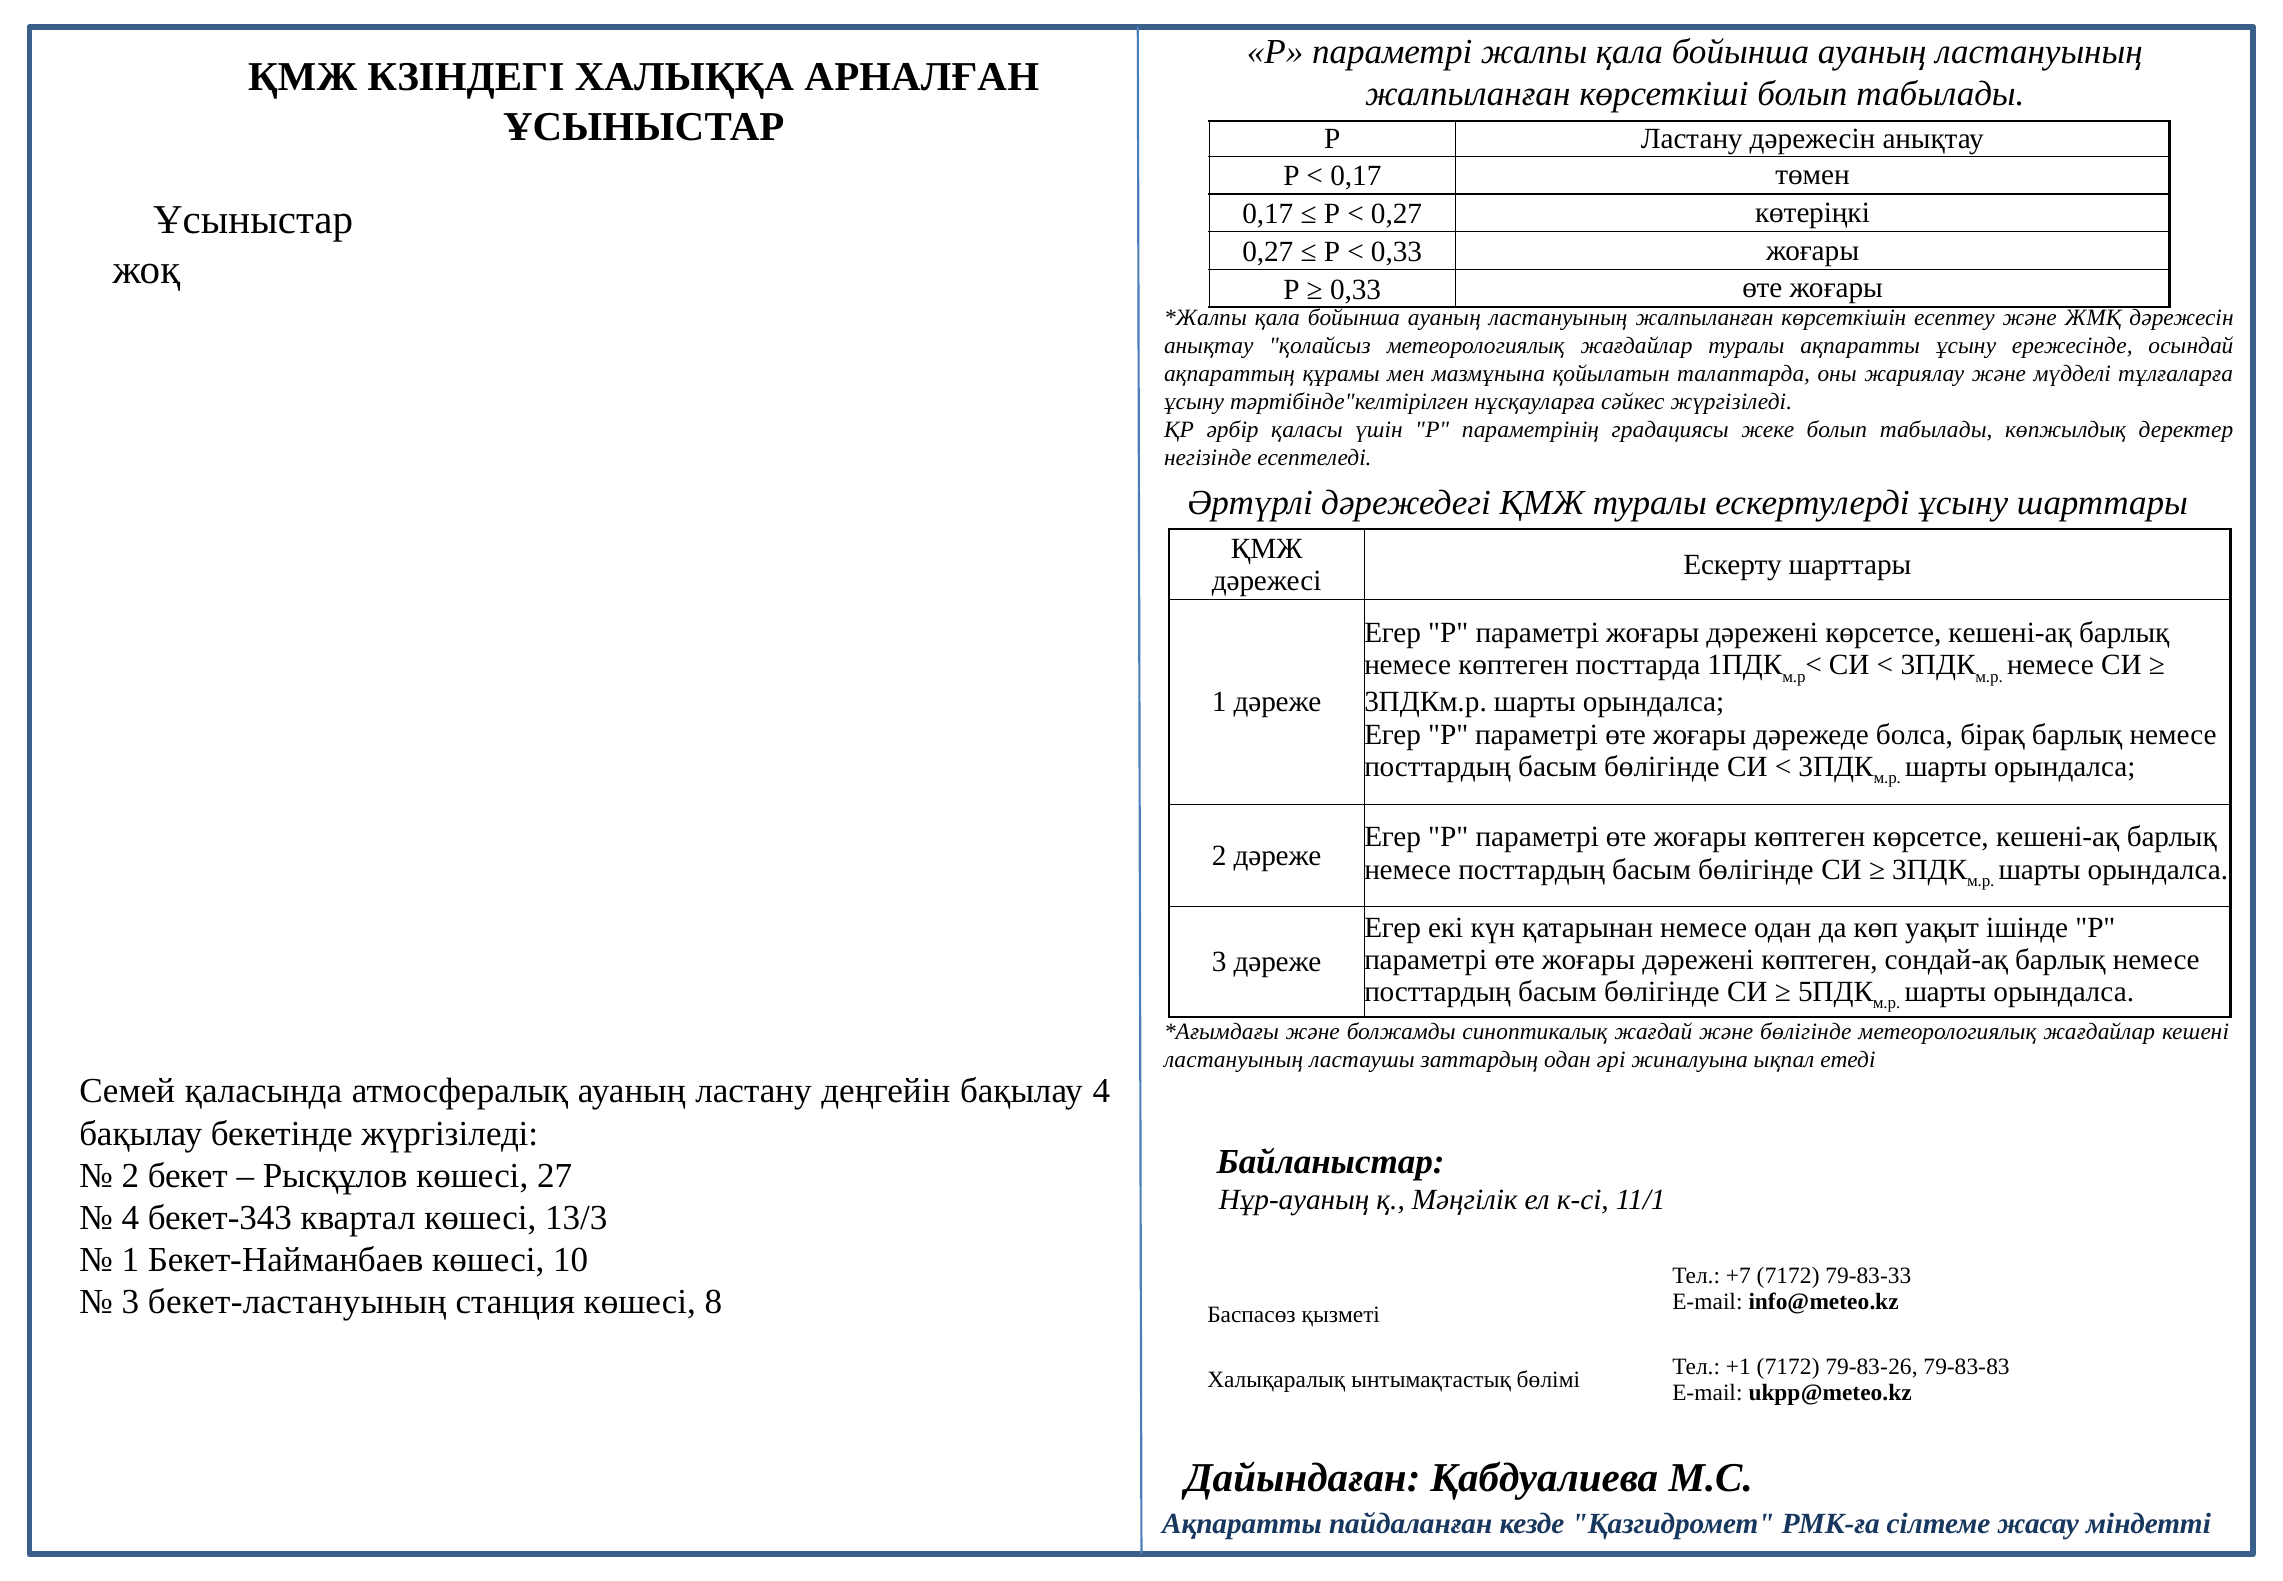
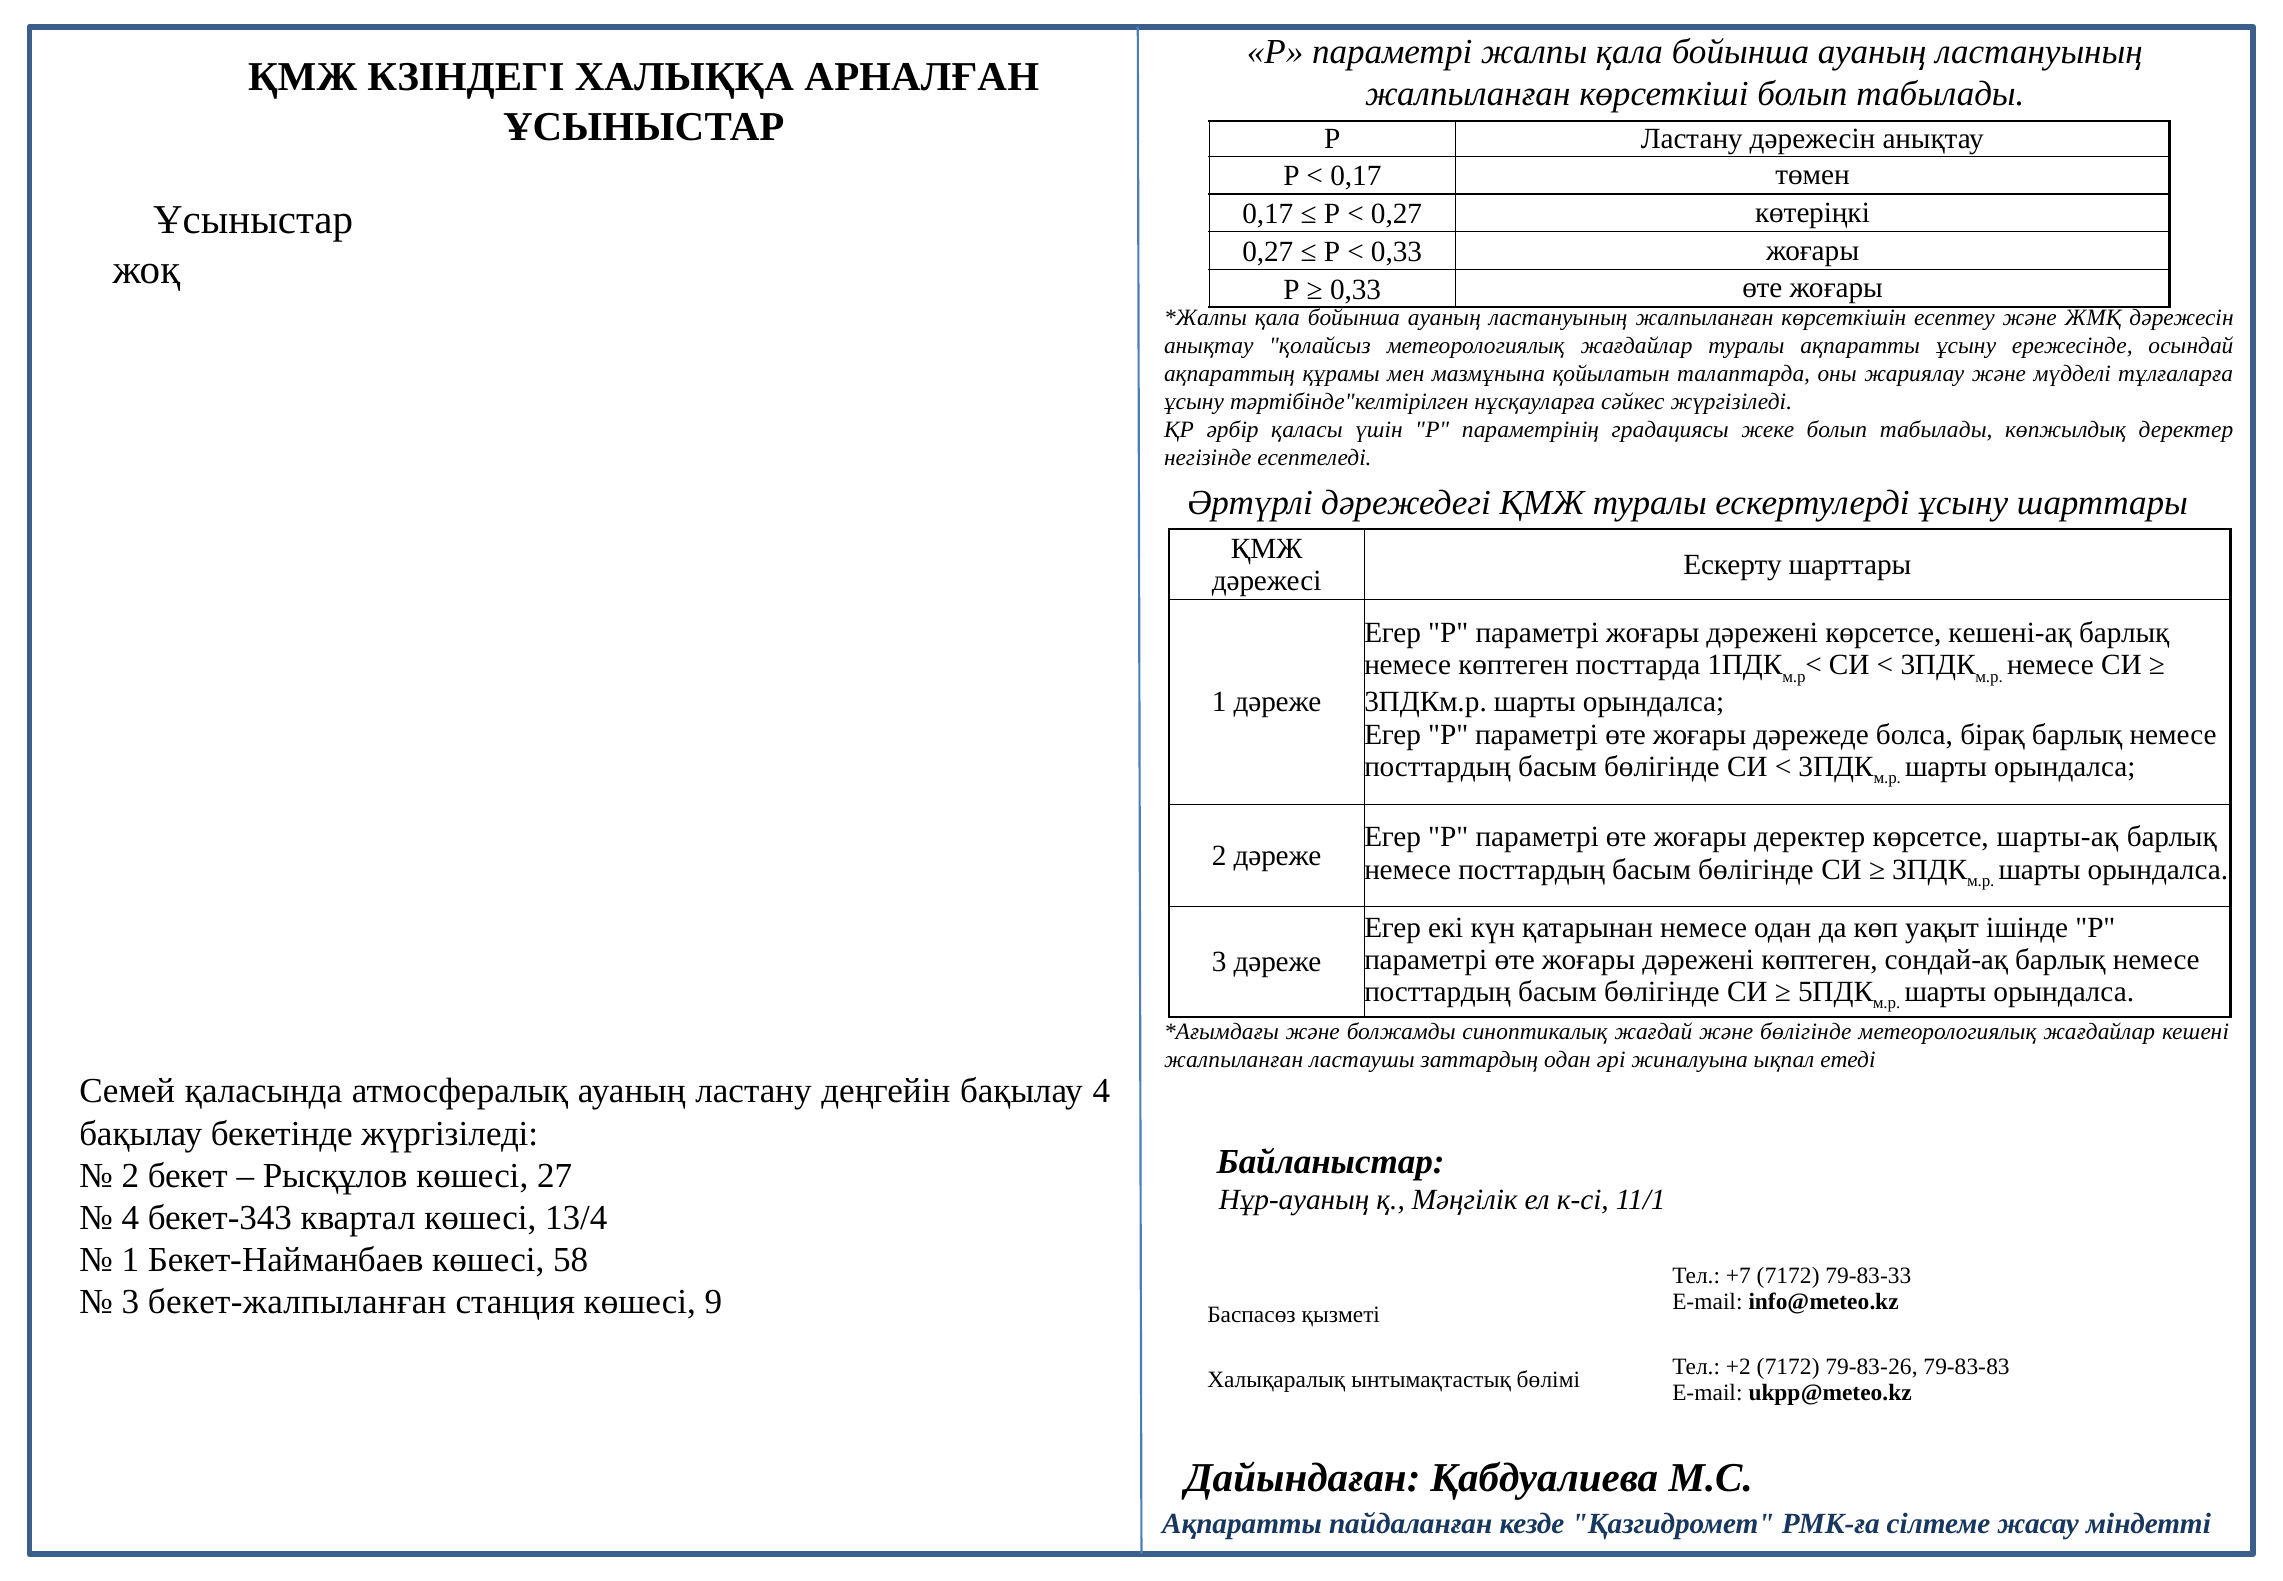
жоғары көптеген: көптеген -> деректер
кешені-ақ at (2058, 837): кешені-ақ -> шарты-ақ
ластануының at (1234, 1060): ластануының -> жалпыланған
13/3: 13/3 -> 13/4
10: 10 -> 58
бекет-ластануының: бекет-ластануының -> бекет-жалпыланған
8: 8 -> 9
+1: +1 -> +2
